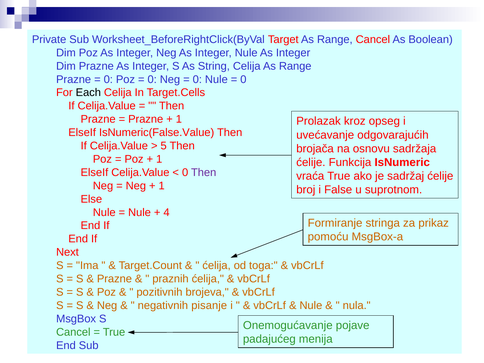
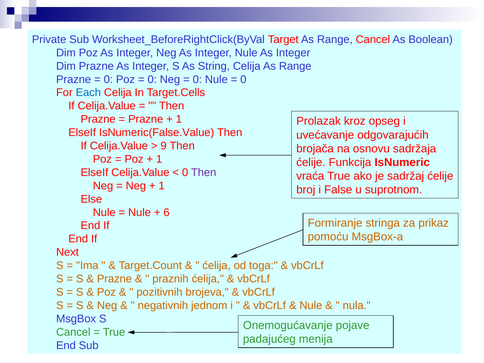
Each colour: black -> blue
5: 5 -> 9
4: 4 -> 6
pisanje: pisanje -> jednom
